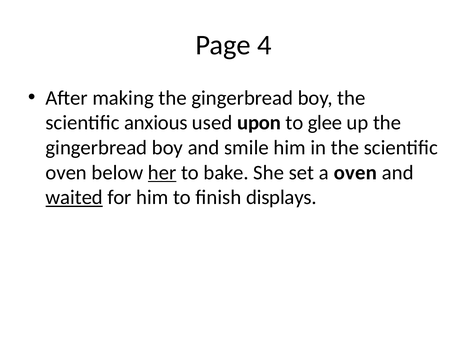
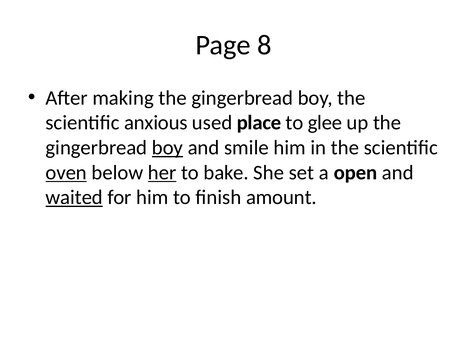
4: 4 -> 8
upon: upon -> place
boy at (167, 148) underline: none -> present
oven at (66, 173) underline: none -> present
a oven: oven -> open
displays: displays -> amount
